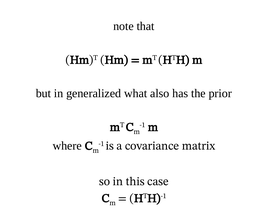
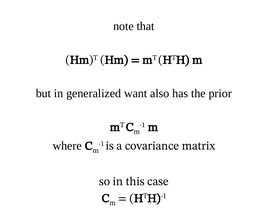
what: what -> want
